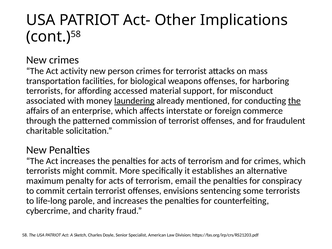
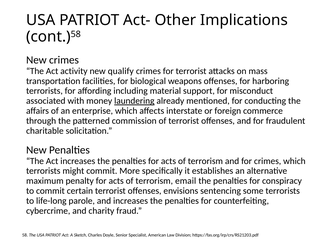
person: person -> qualify
accessed: accessed -> including
the at (294, 101) underline: present -> none
